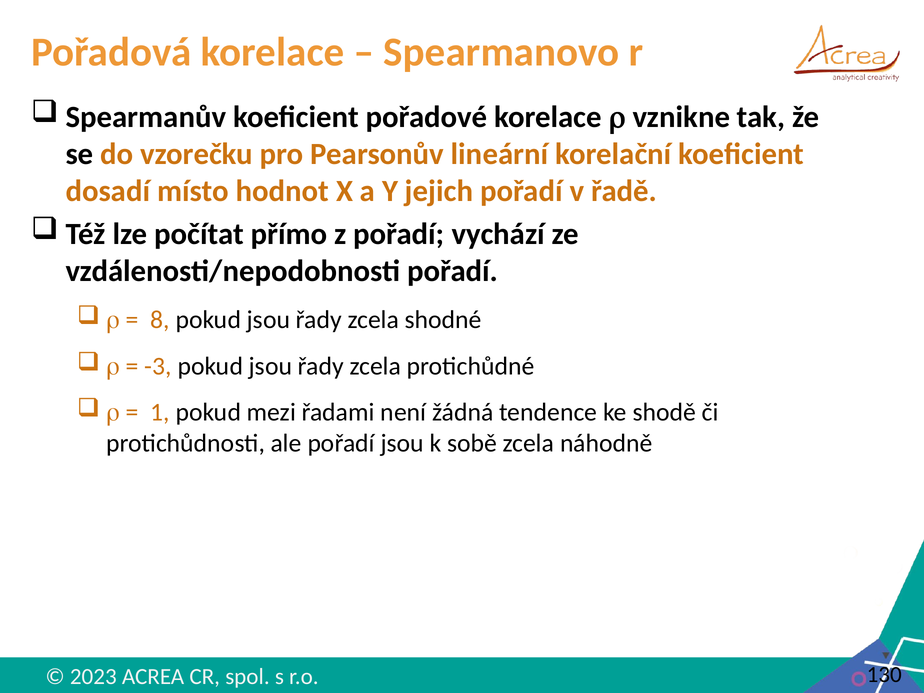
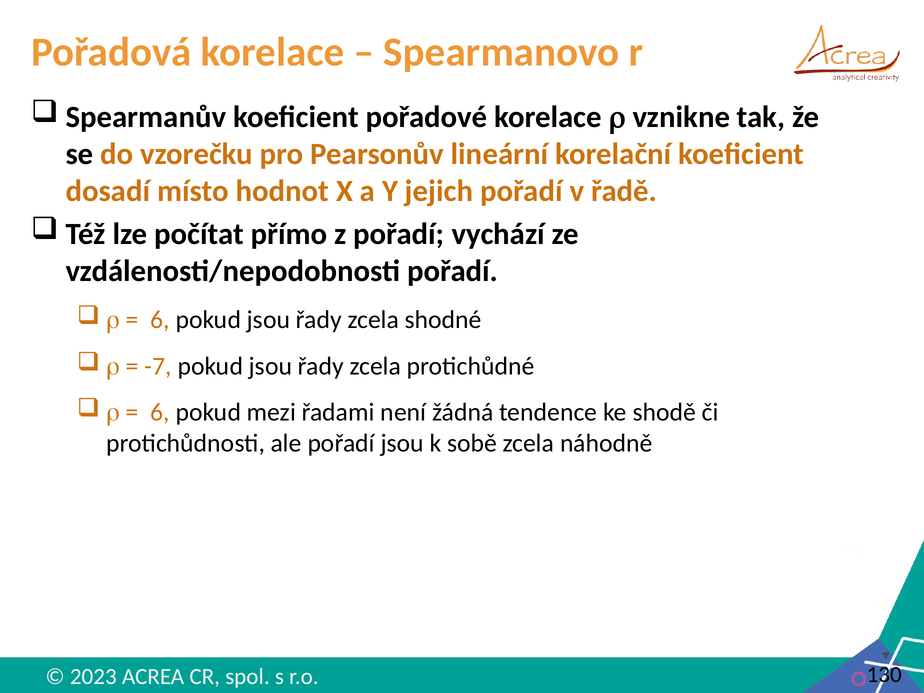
8 at (160, 320): 8 -> 6
-3: -3 -> -7
1 at (160, 412): 1 -> 6
